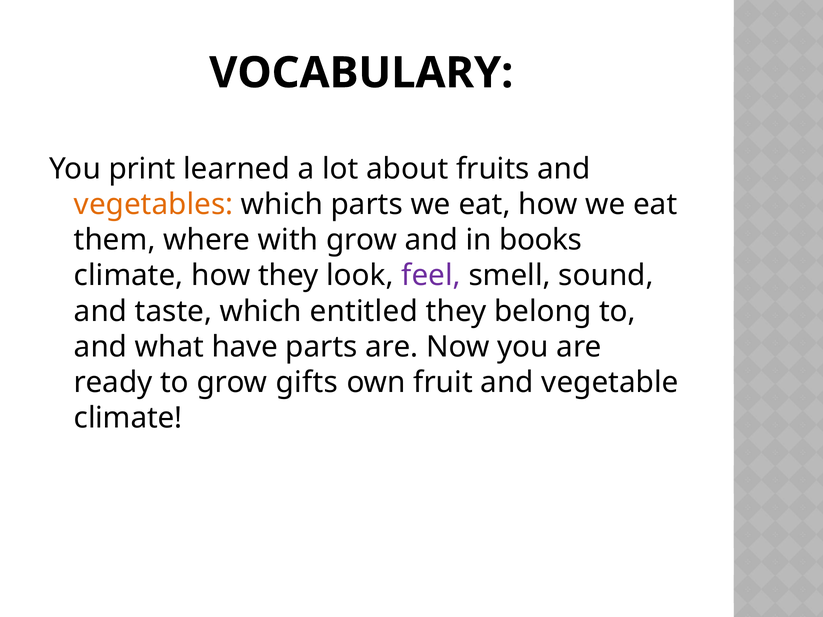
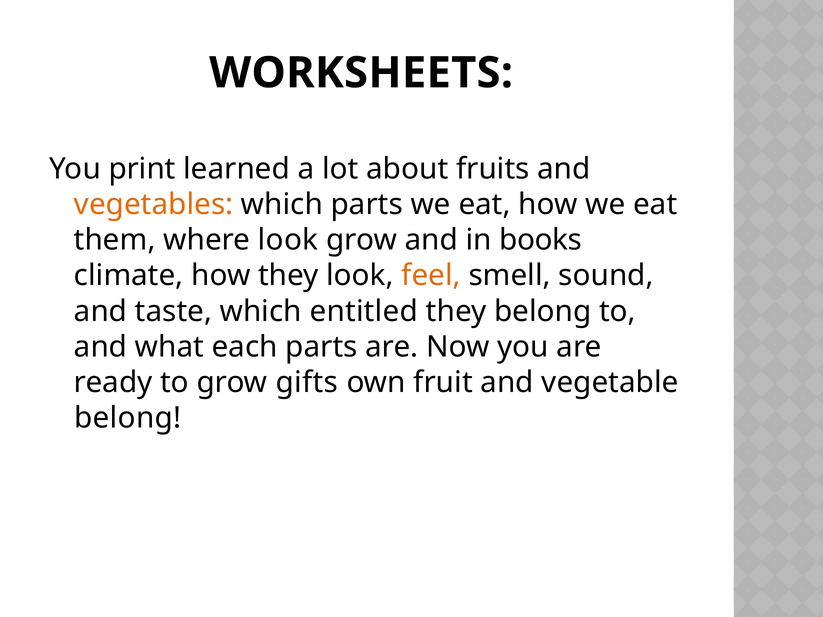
VOCABULARY: VOCABULARY -> WORKSHEETS
where with: with -> look
feel colour: purple -> orange
have: have -> each
climate at (128, 418): climate -> belong
